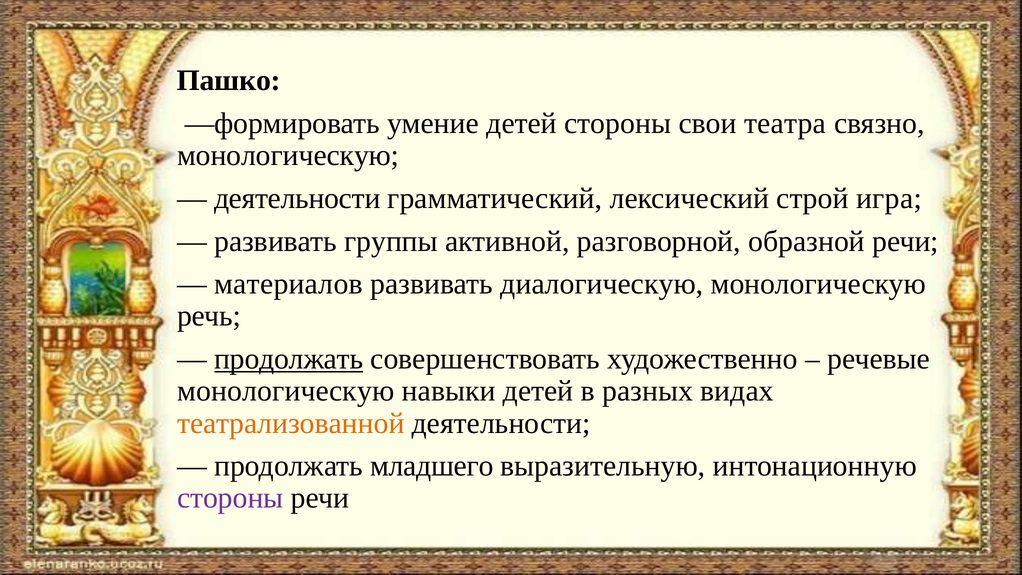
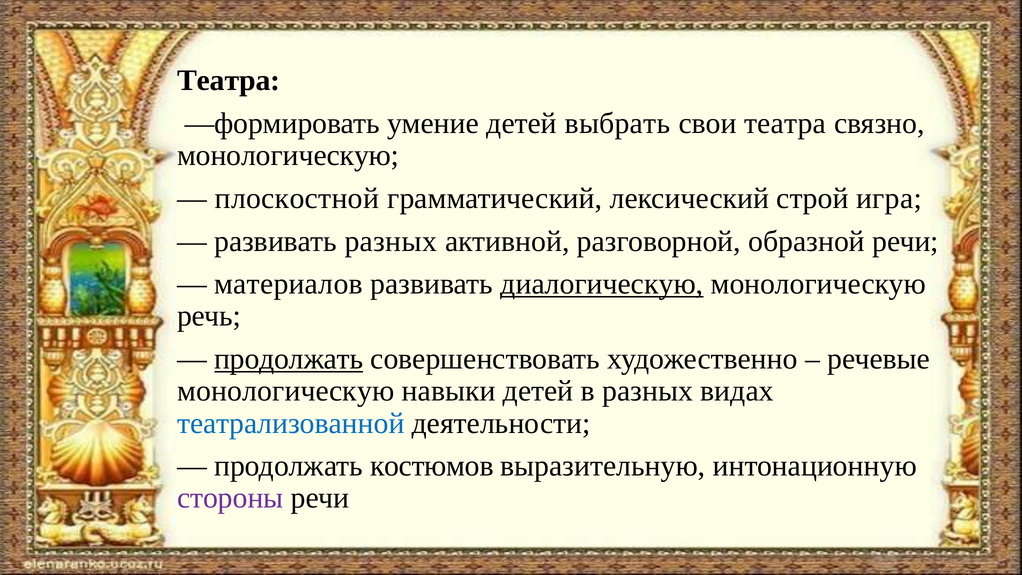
Пашко at (229, 81): Пашко -> Театра
детей стороны: стороны -> выбрать
деятельности at (297, 198): деятельности -> плоскостной
развивать группы: группы -> разных
диалогическую underline: none -> present
театрализованной colour: orange -> blue
младшего: младшего -> костюмов
